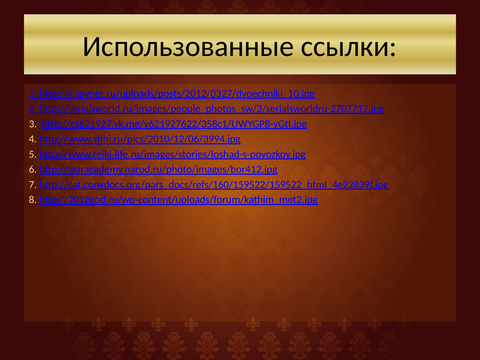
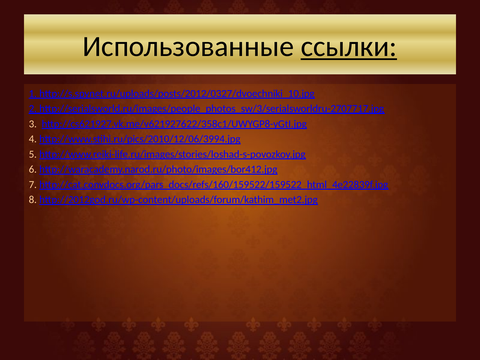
ссылки underline: none -> present
